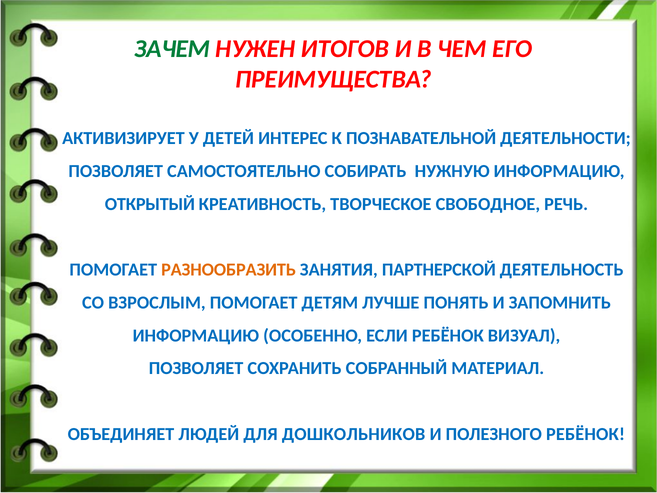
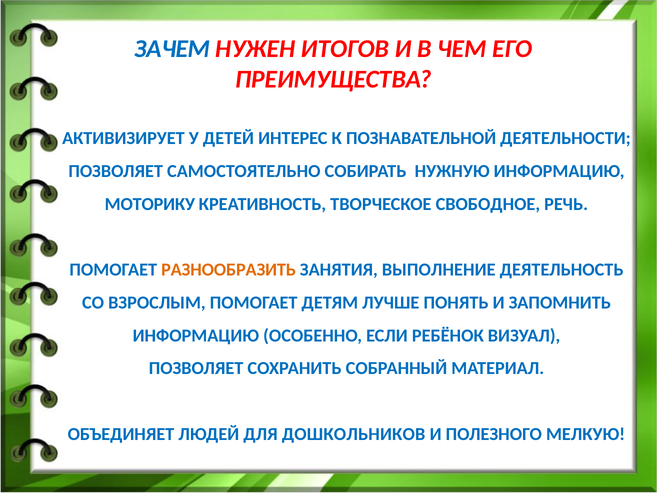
ЗАЧЕМ colour: green -> blue
ОТКРЫТЫЙ: ОТКРЫТЫЙ -> МОТОРИКУ
ПАРТНЕРСКОЙ: ПАРТНЕРСКОЙ -> ВЫПОЛНЕНИЕ
ПОЛЕЗНОГО РЕБЁНОК: РЕБЁНОК -> МЕЛКУЮ
